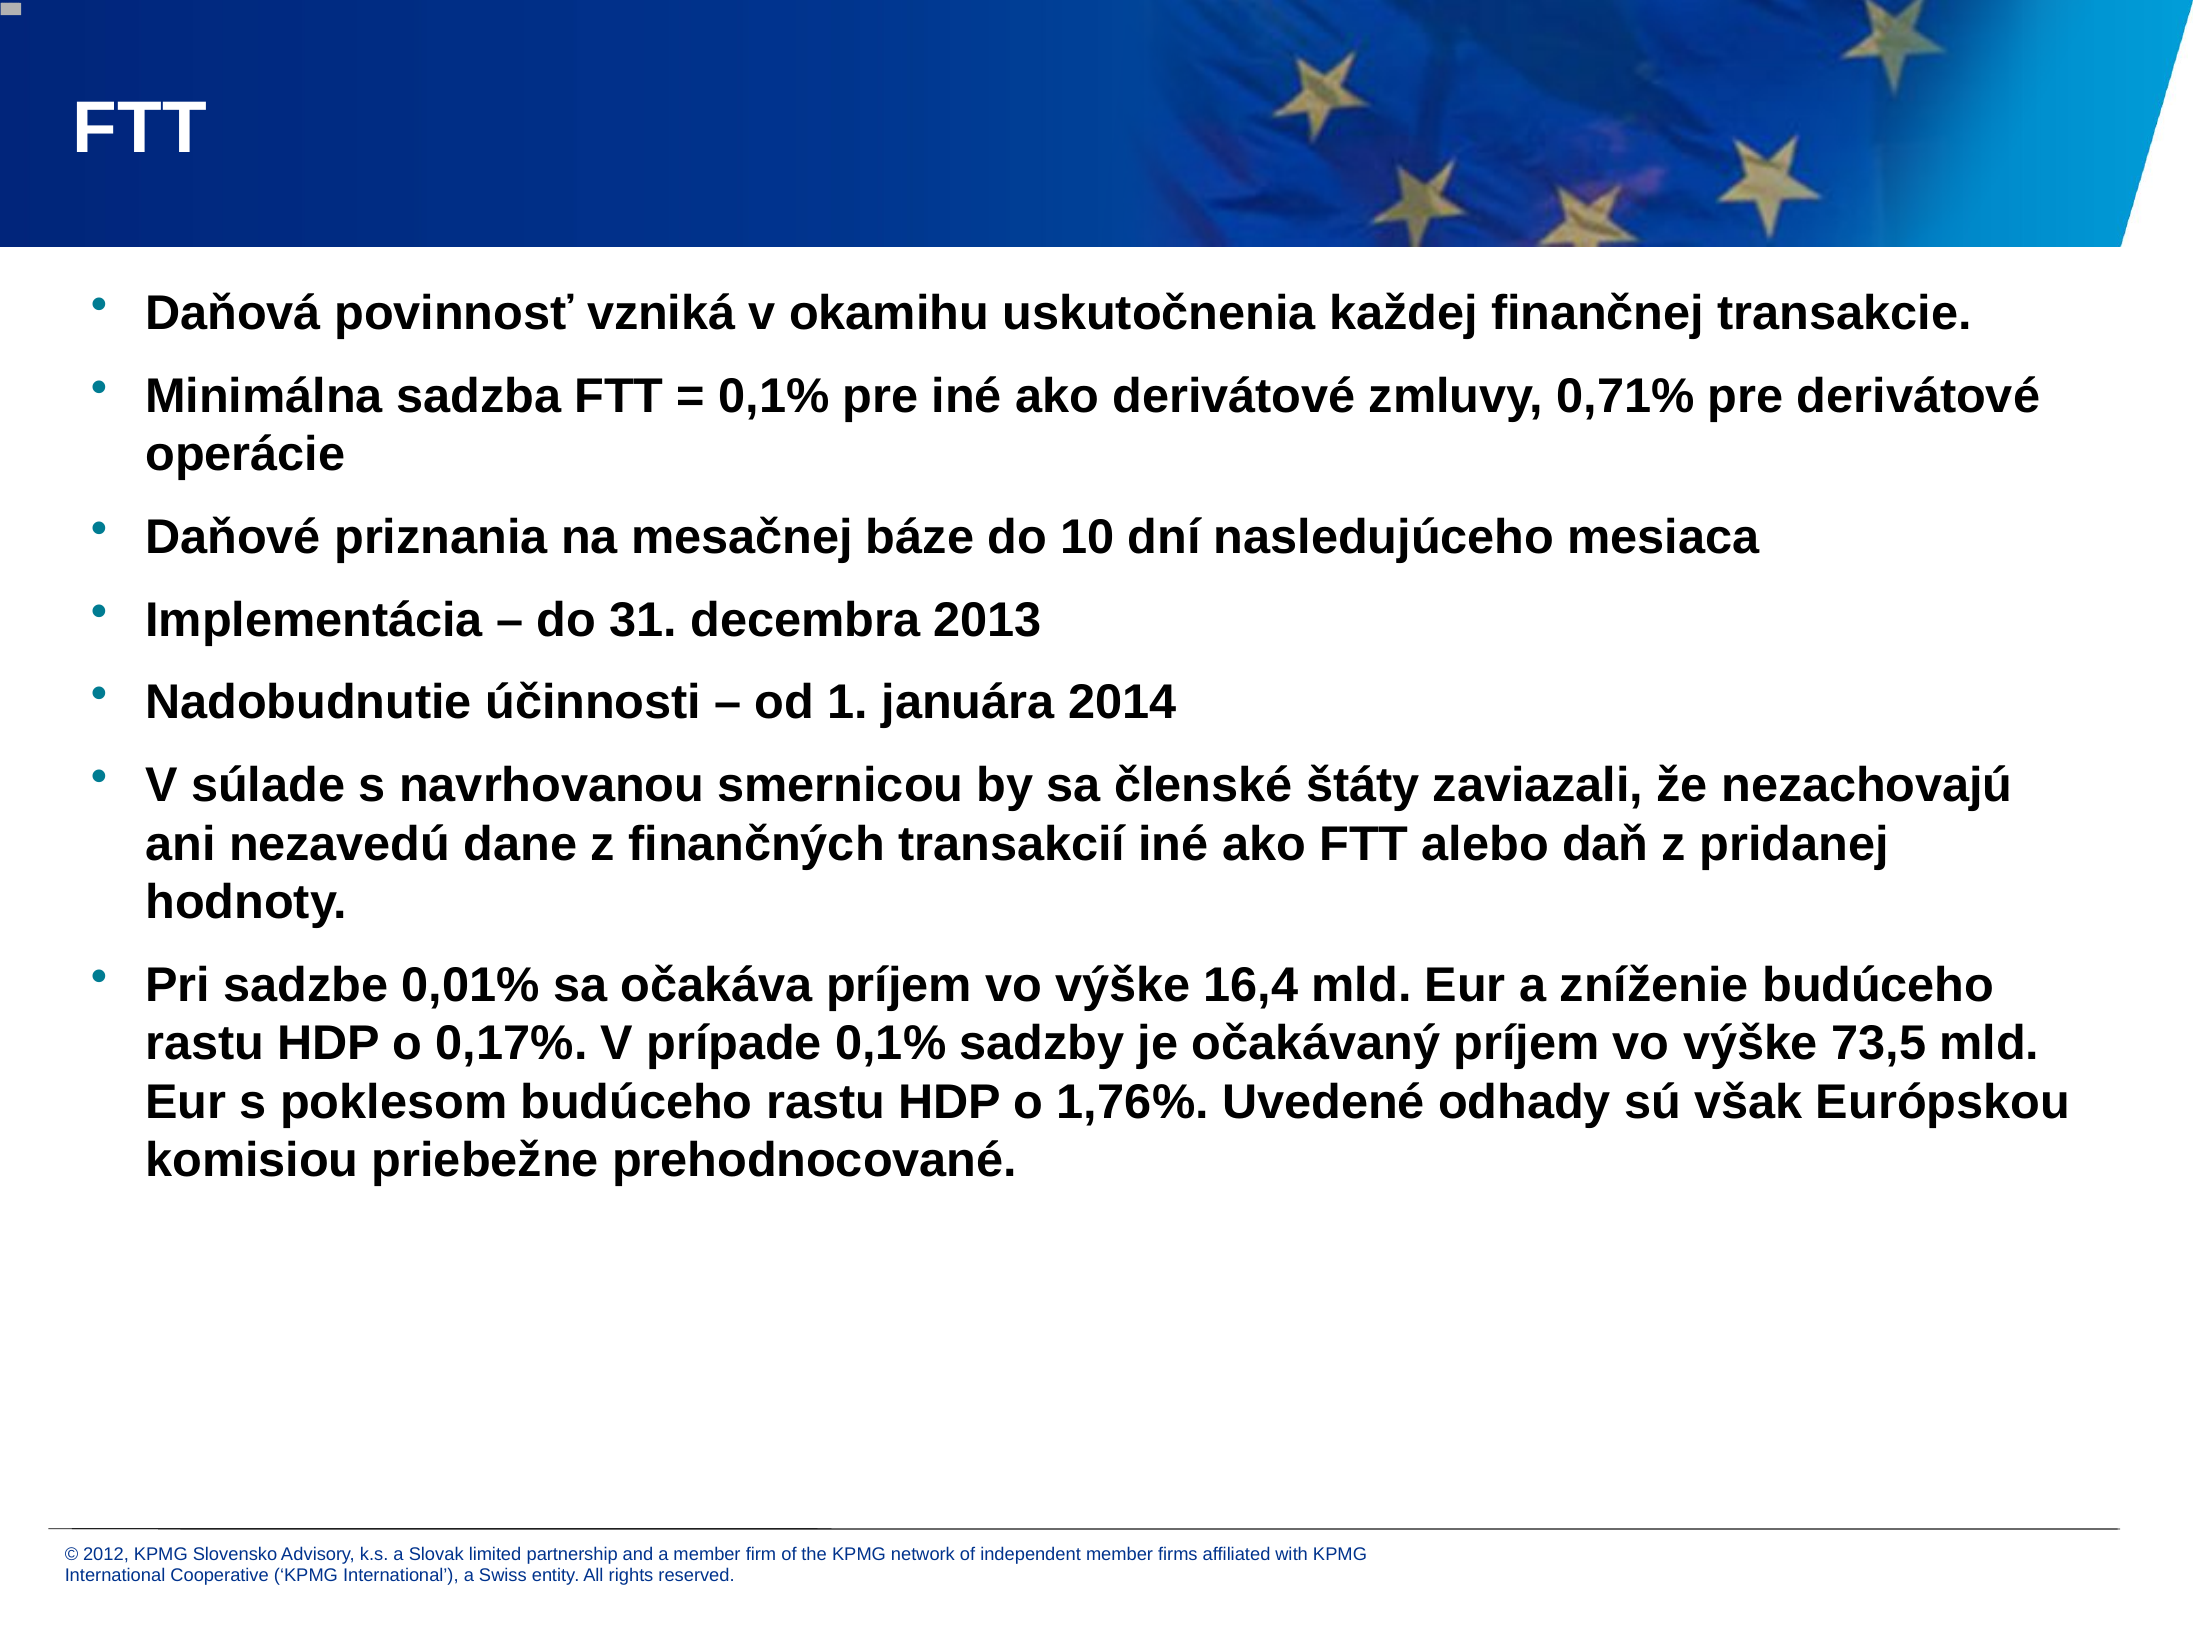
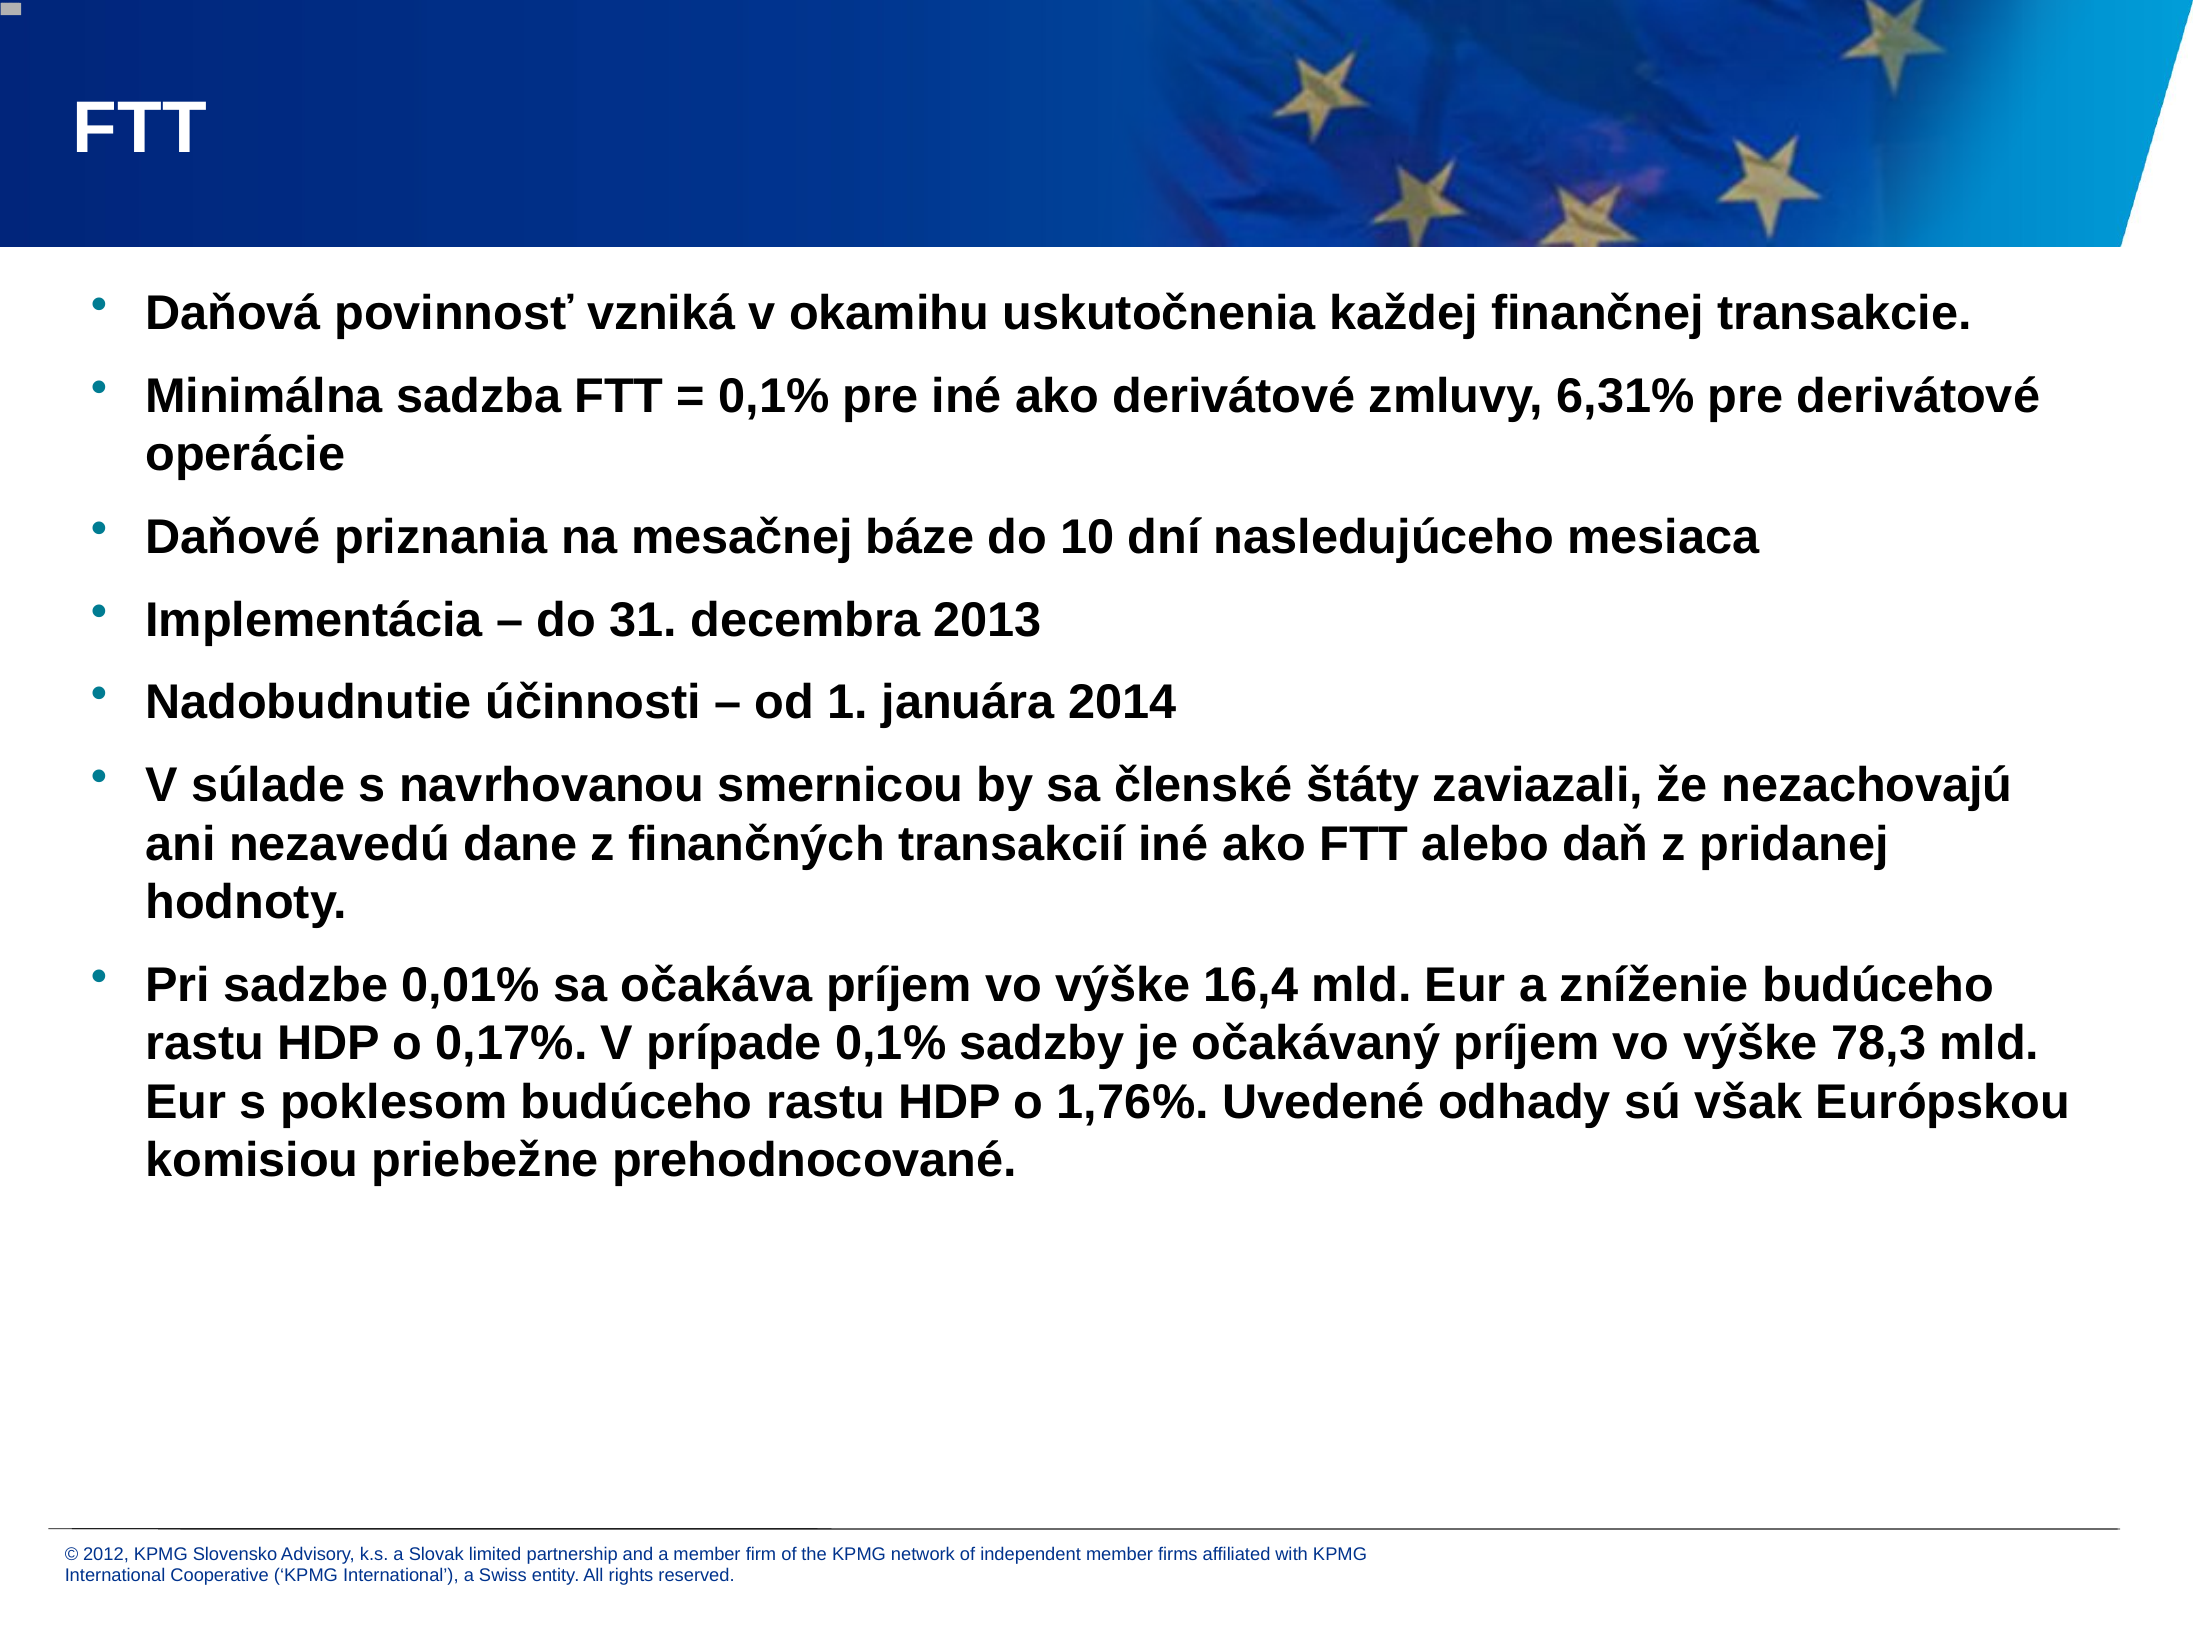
0,71%: 0,71% -> 6,31%
73,5: 73,5 -> 78,3
